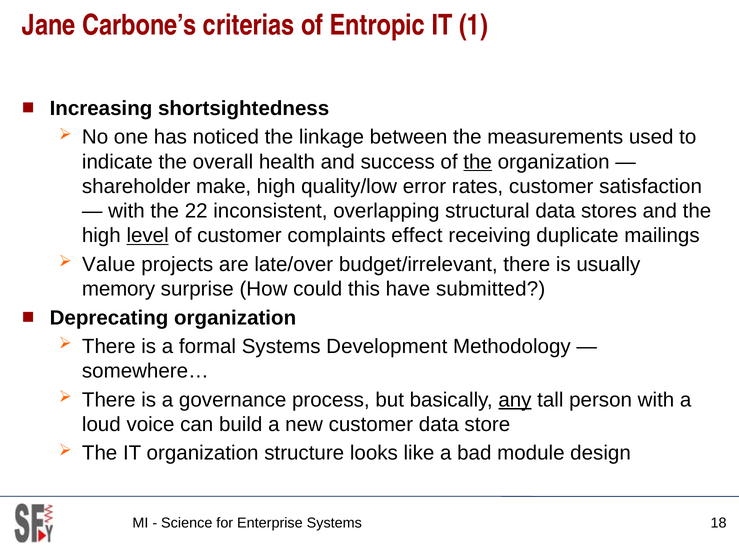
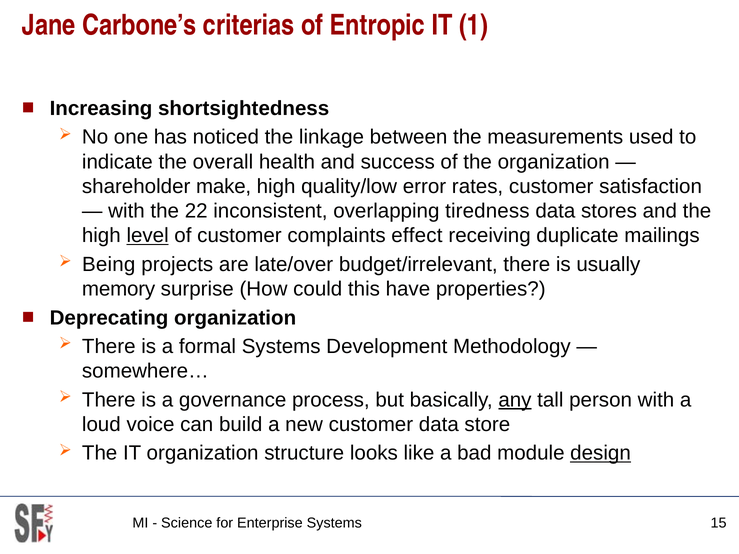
the at (478, 162) underline: present -> none
structural: structural -> tiredness
Value: Value -> Being
submitted: submitted -> properties
design underline: none -> present
18: 18 -> 15
